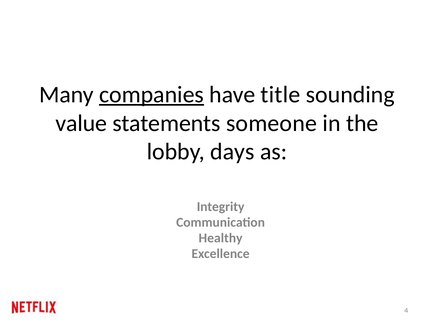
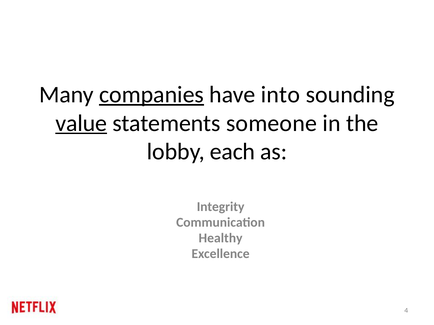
title: title -> into
value underline: none -> present
days: days -> each
